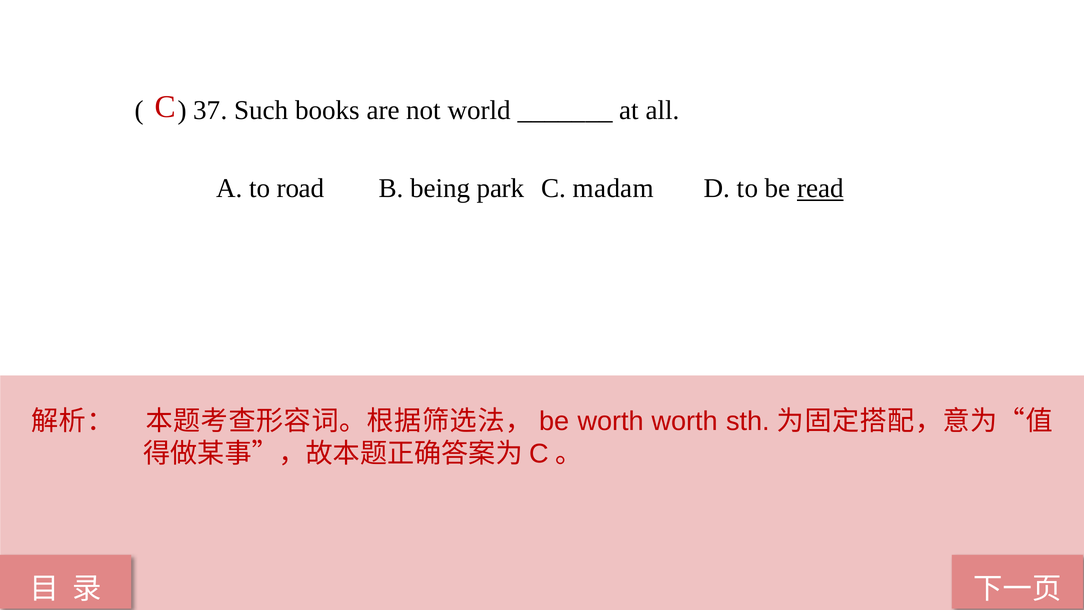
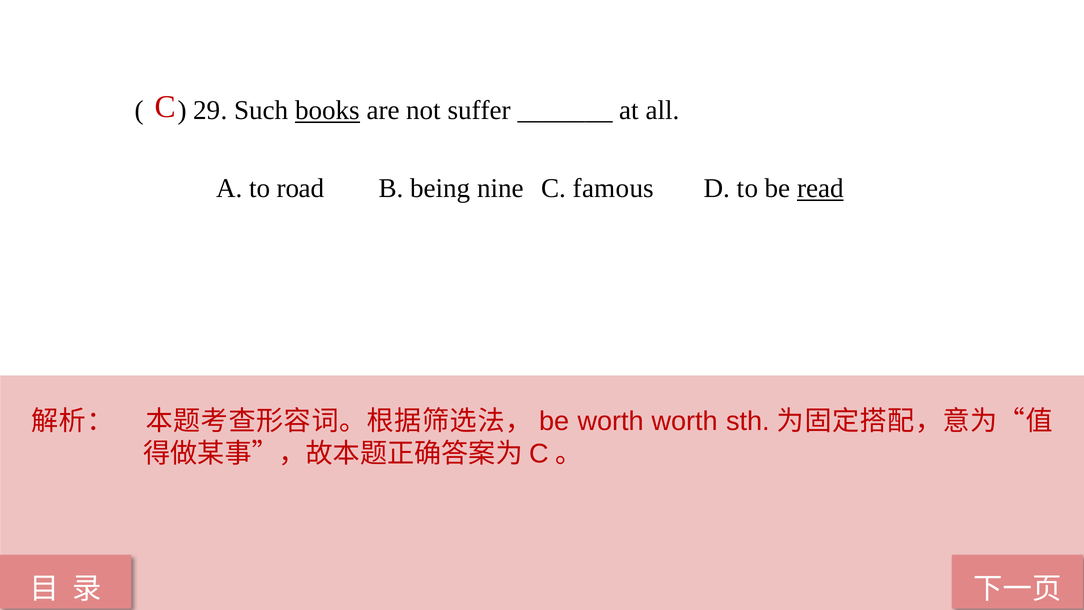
37: 37 -> 29
books underline: none -> present
world: world -> suffer
park: park -> nine
madam: madam -> famous
